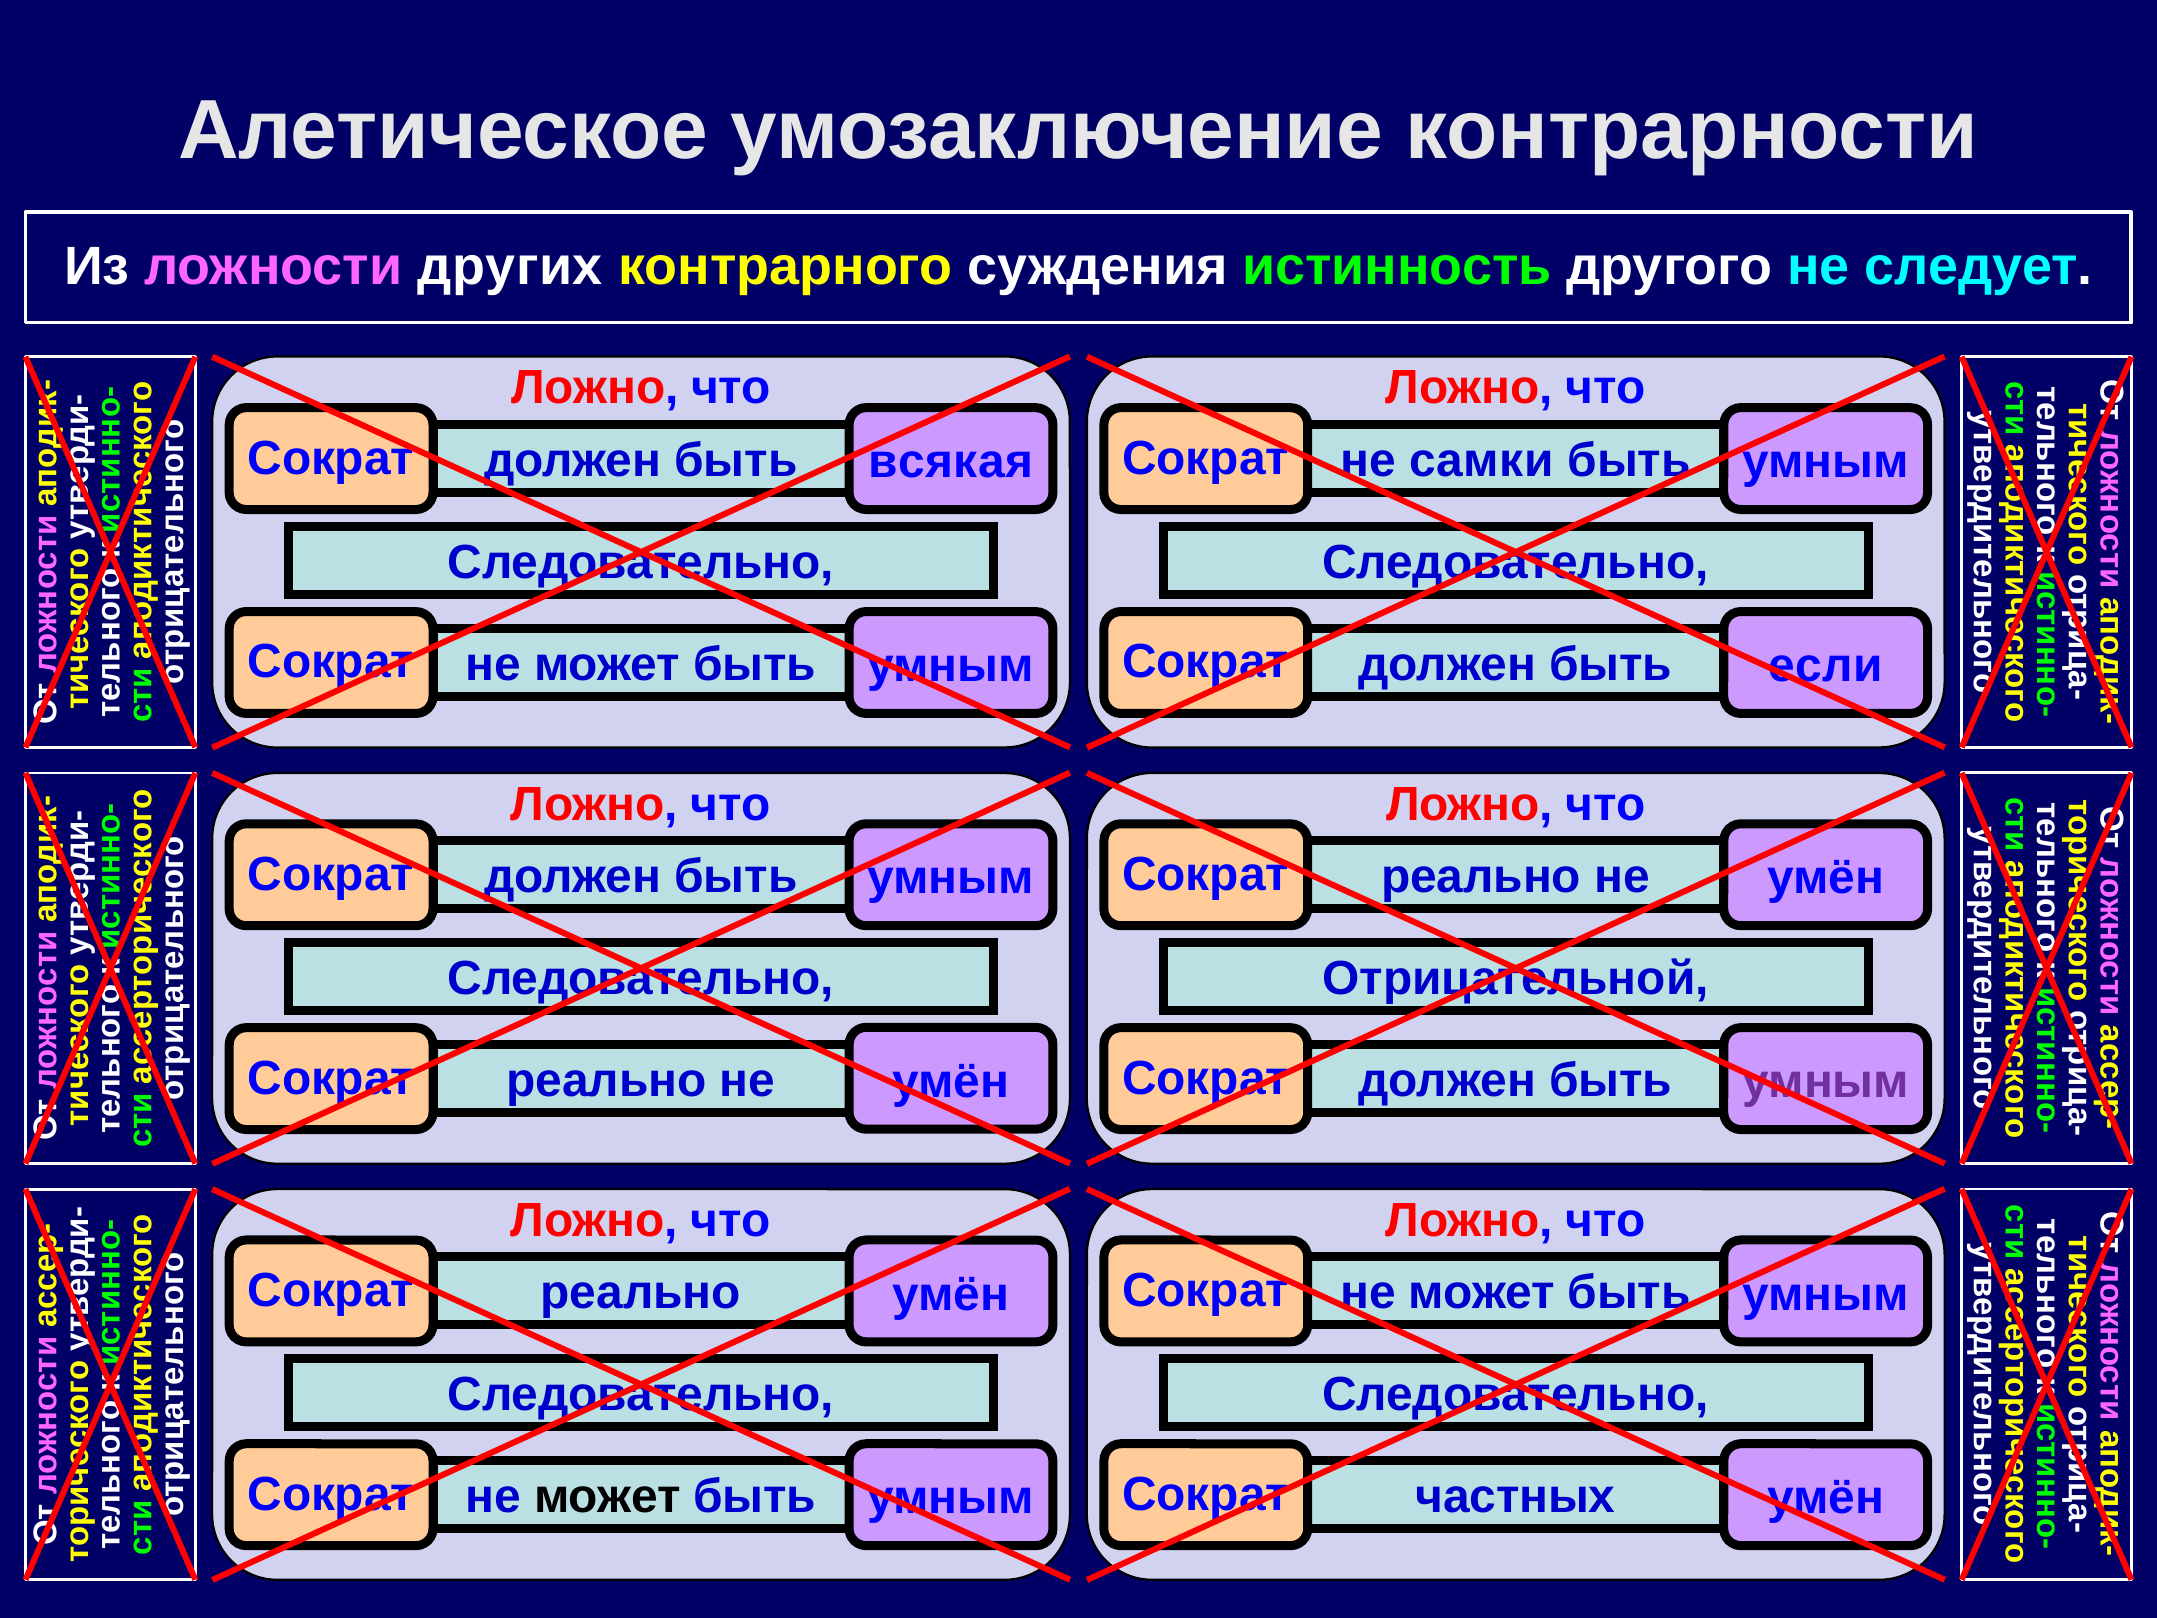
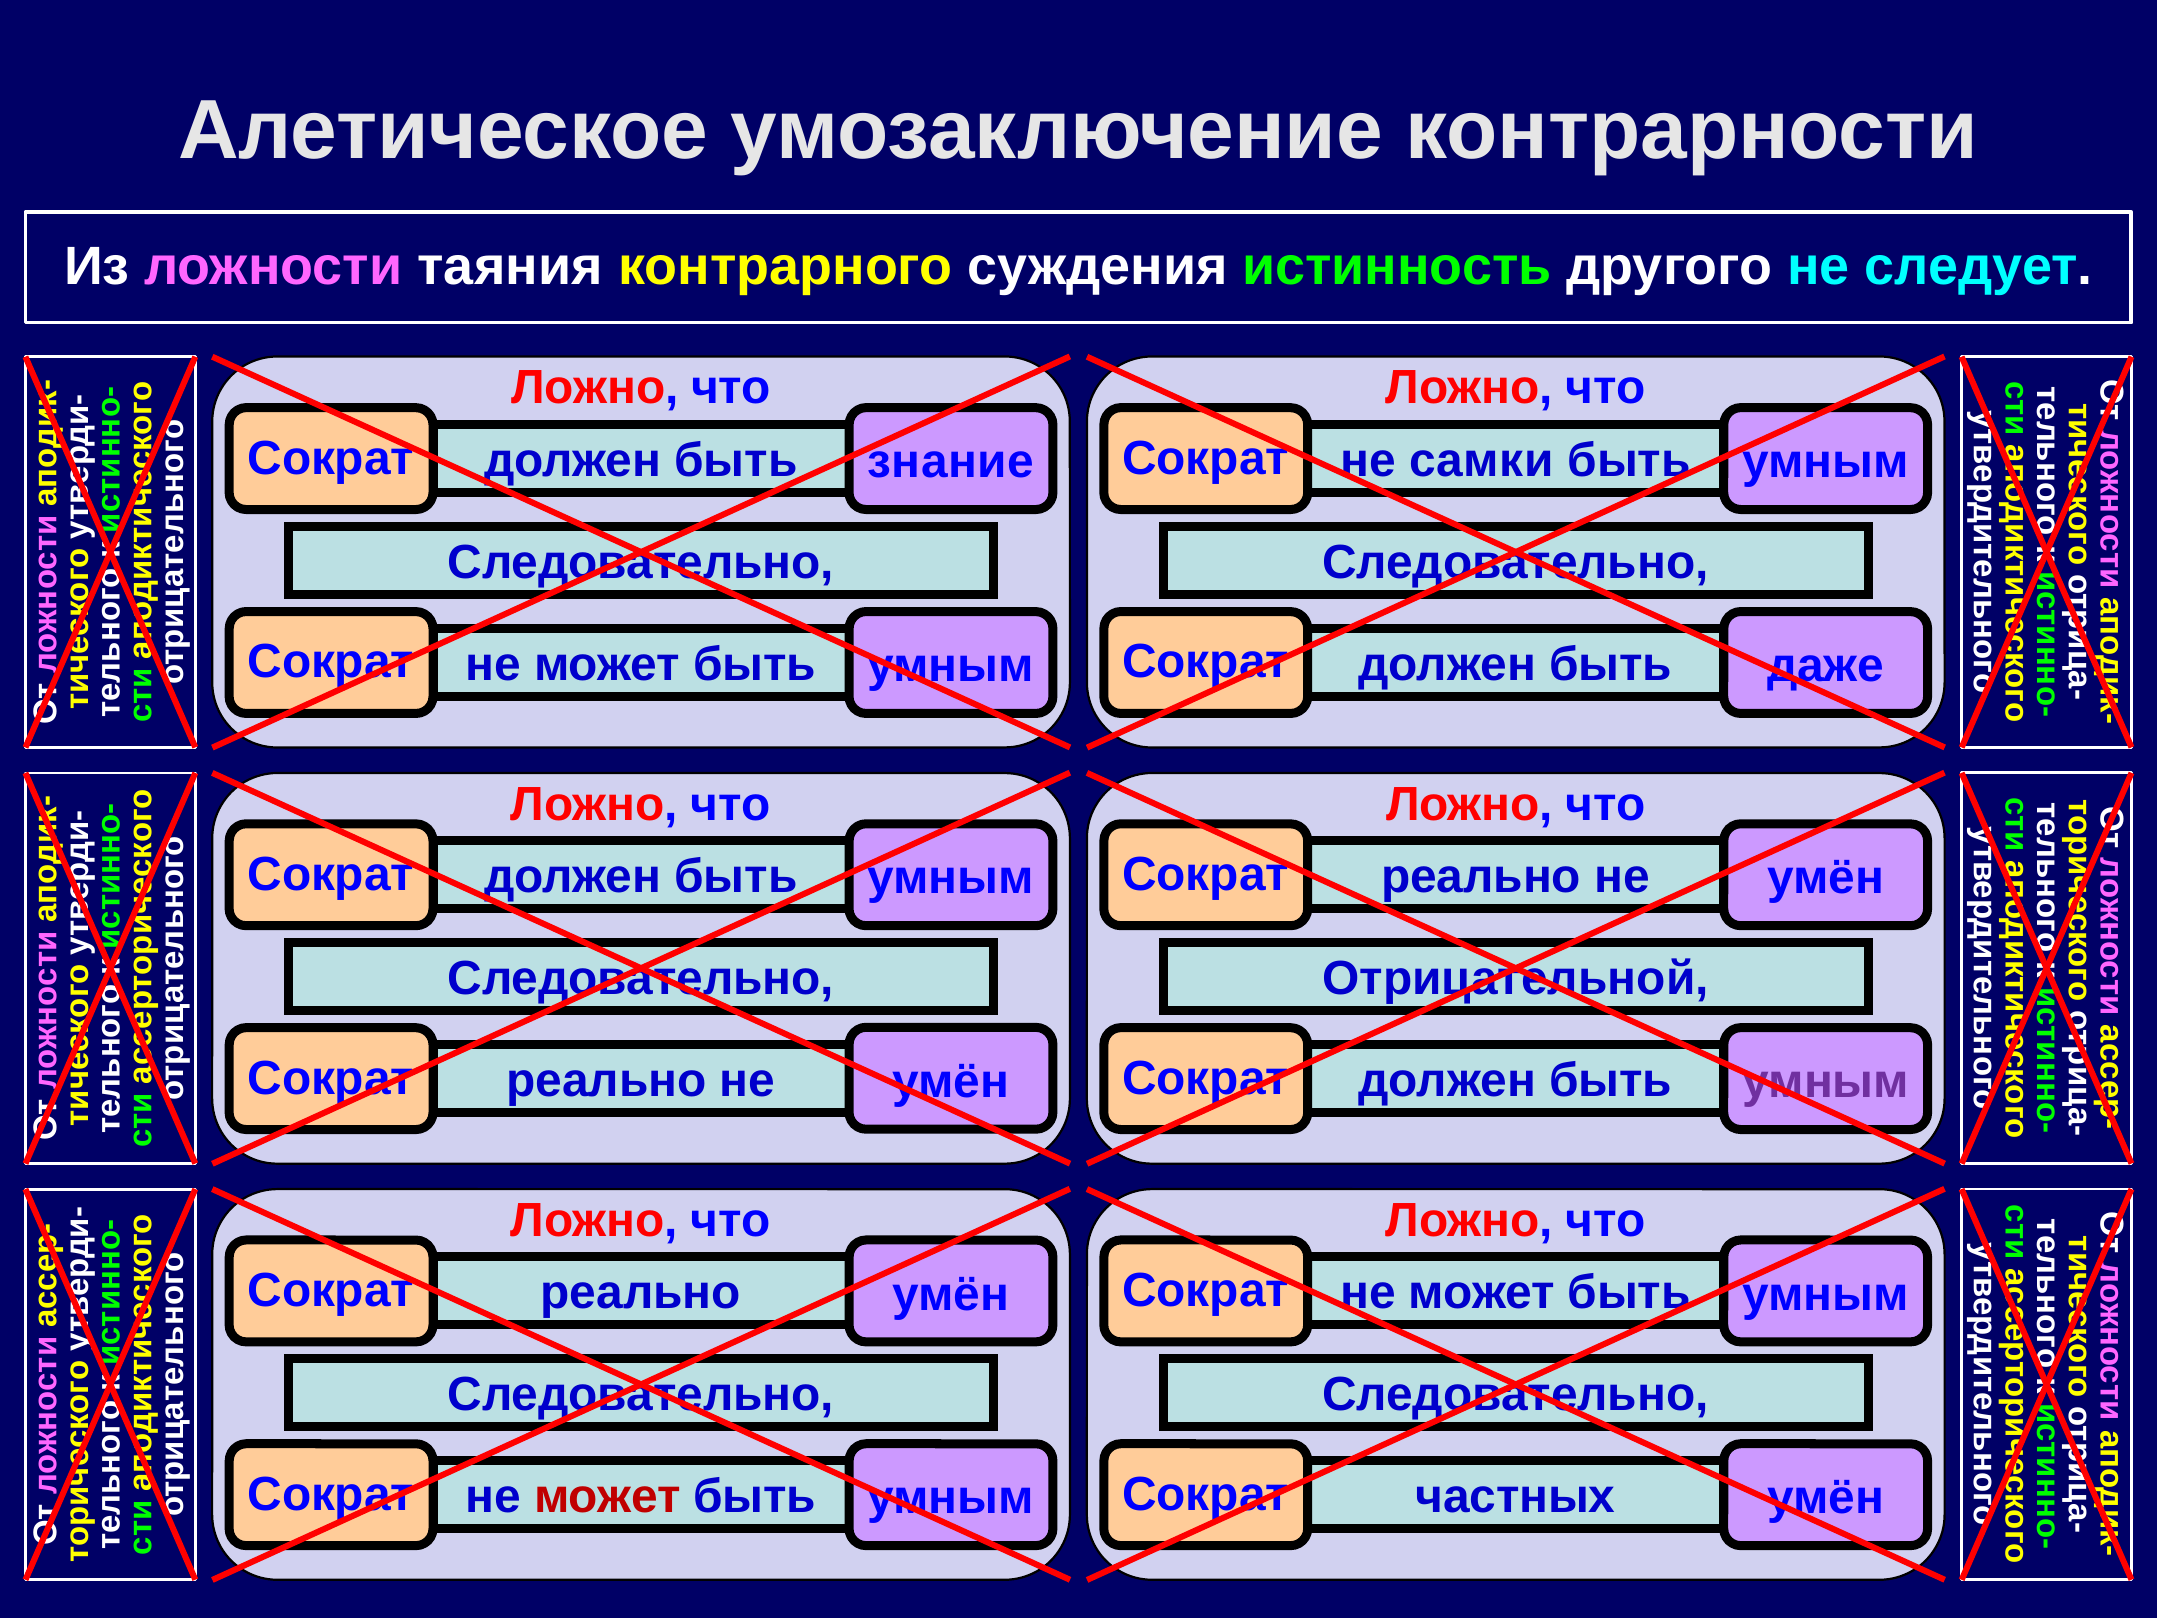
других: других -> таяния
всякая: всякая -> знание
если: если -> даже
может at (607, 1497) colour: black -> red
